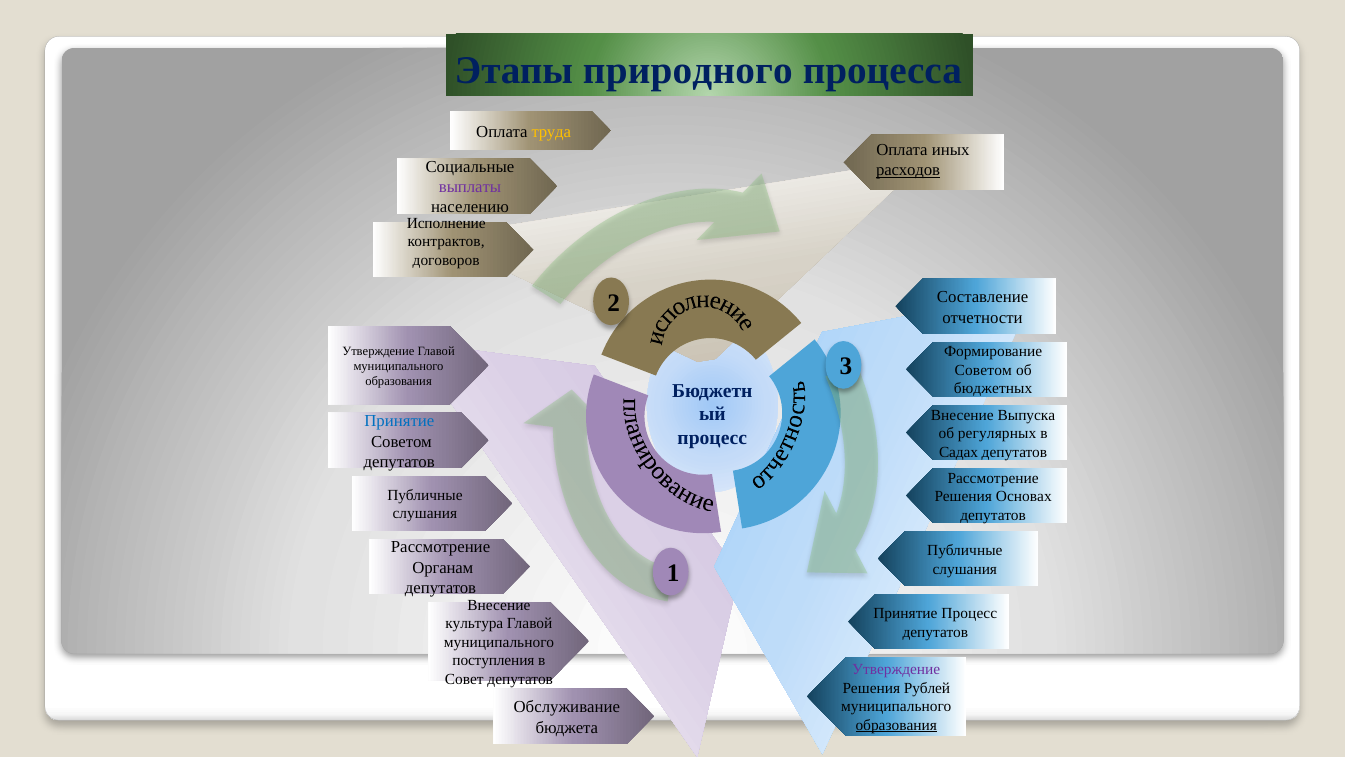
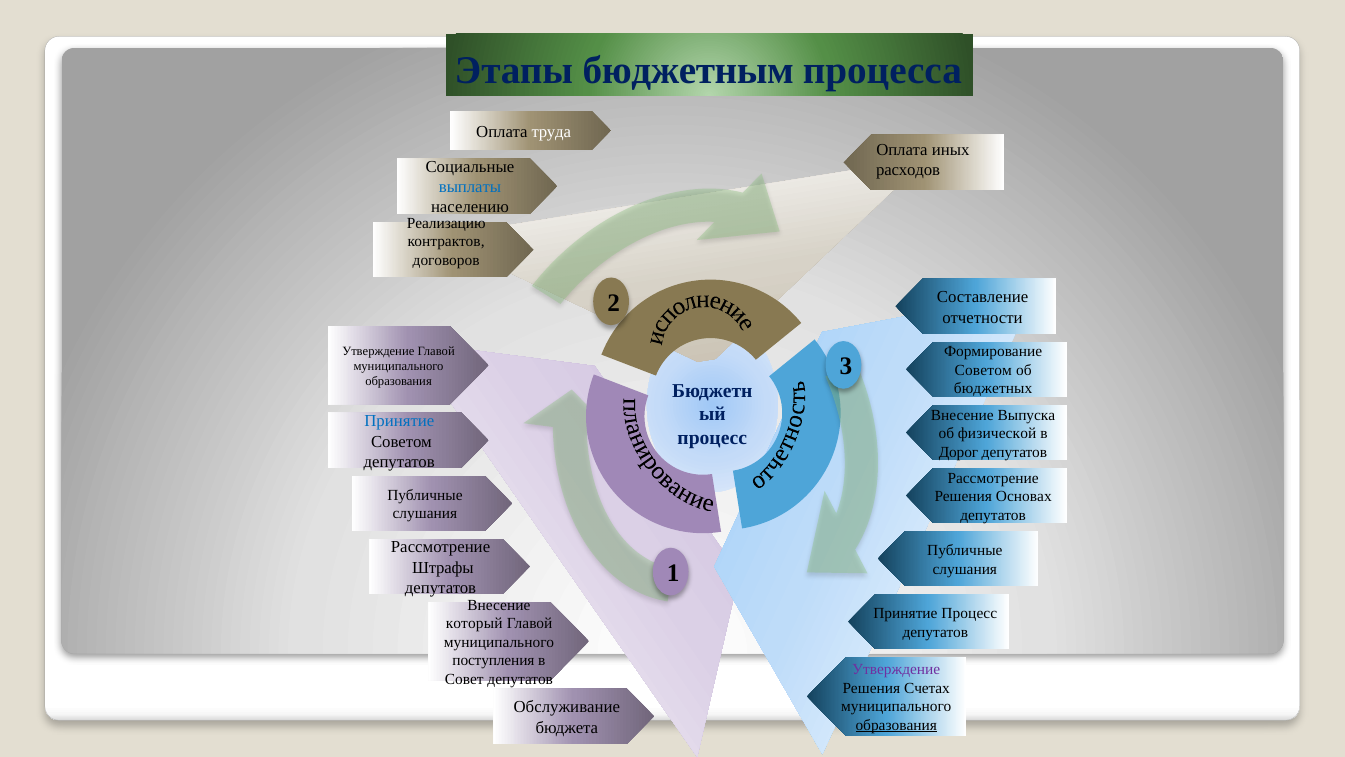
природного: природного -> бюджетным
труда colour: yellow -> white
расходов underline: present -> none
выплаты colour: purple -> blue
Исполнение: Исполнение -> Реализацию
регулярных: регулярных -> физической
Садах: Садах -> Дорог
Органам: Органам -> Штрафы
культура: культура -> который
Рублей: Рублей -> Счетах
